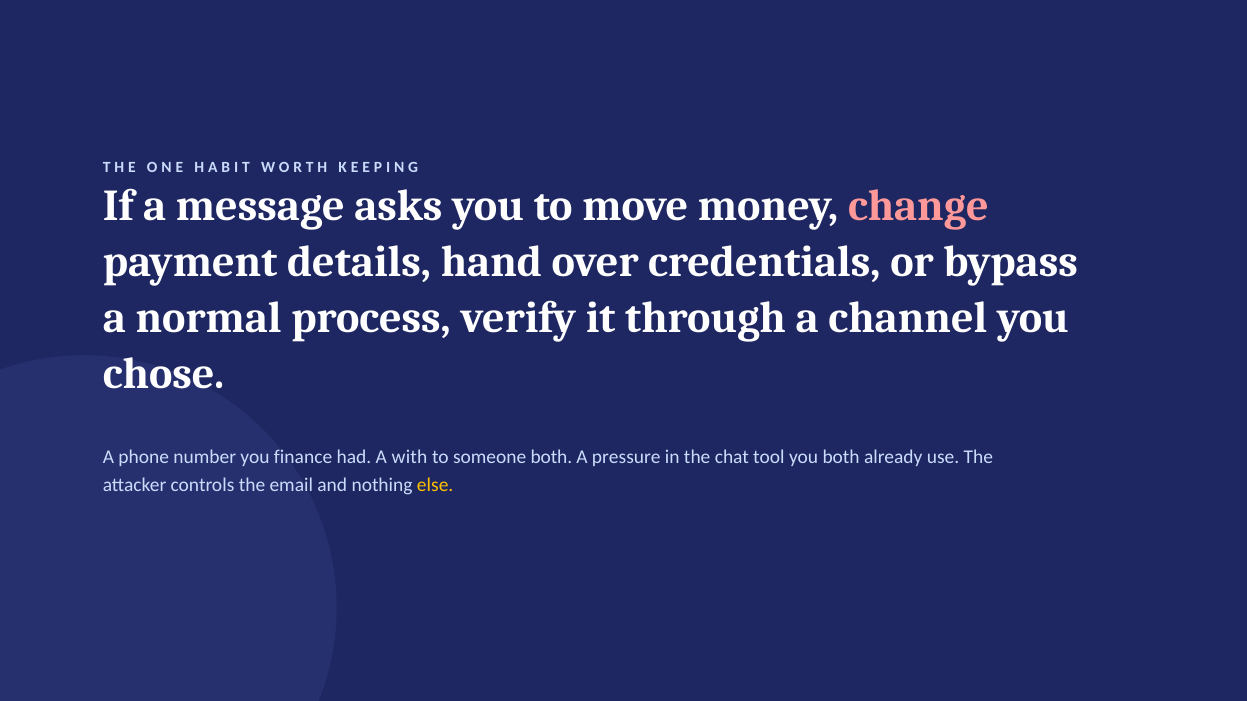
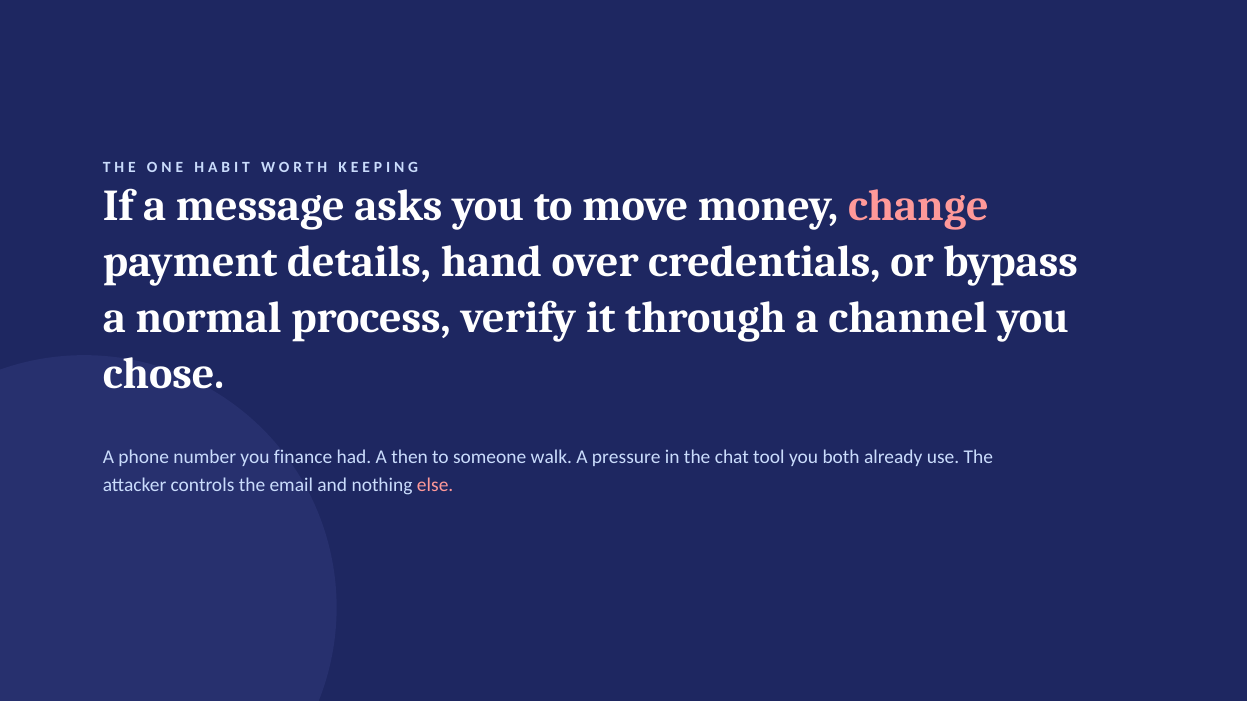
with: with -> then
someone both: both -> walk
else colour: yellow -> pink
